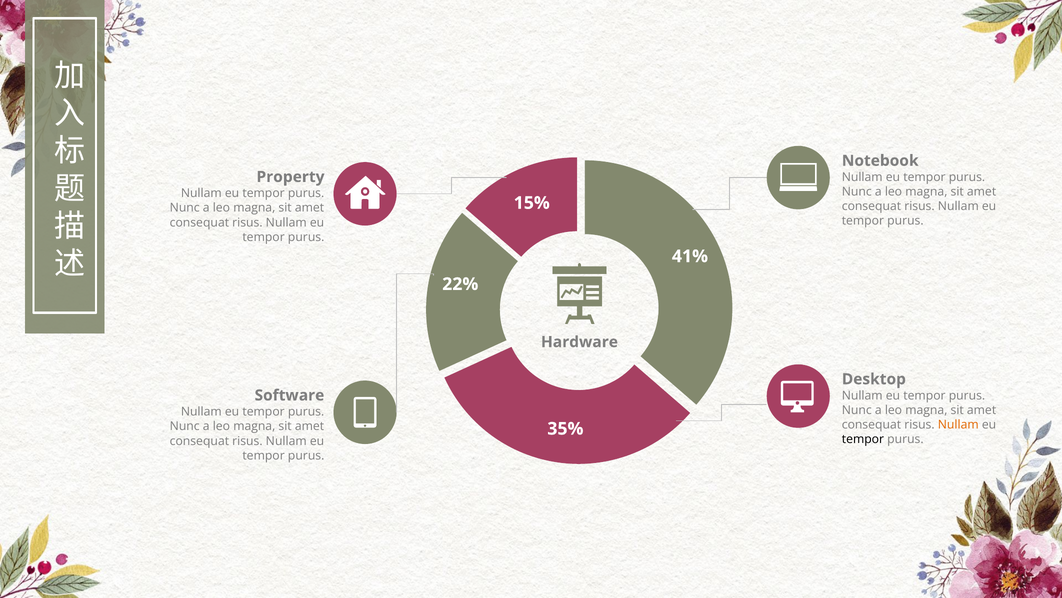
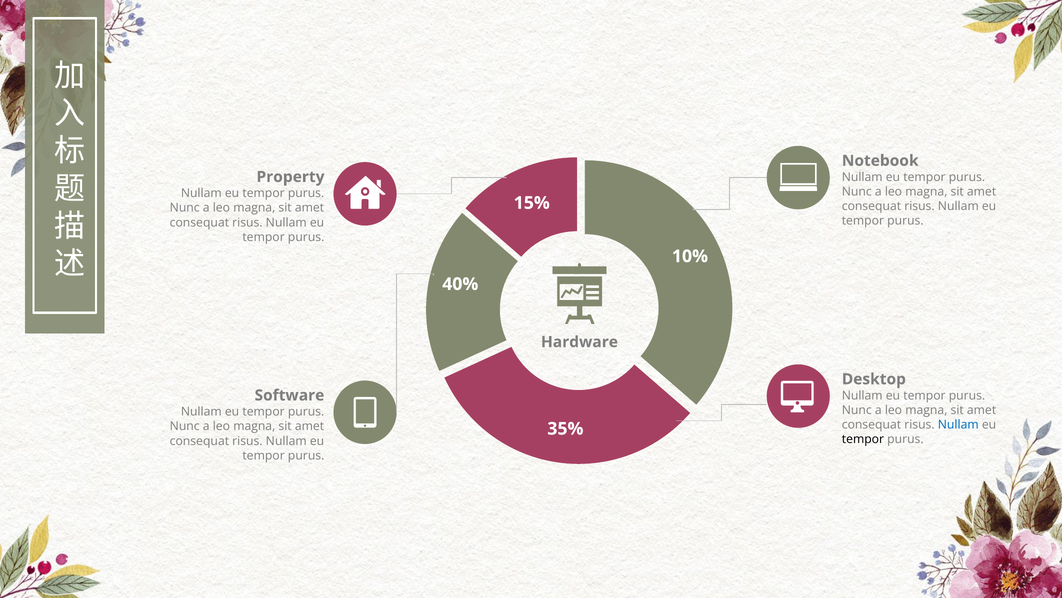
41%: 41% -> 10%
22%: 22% -> 40%
Nullam at (958, 425) colour: orange -> blue
